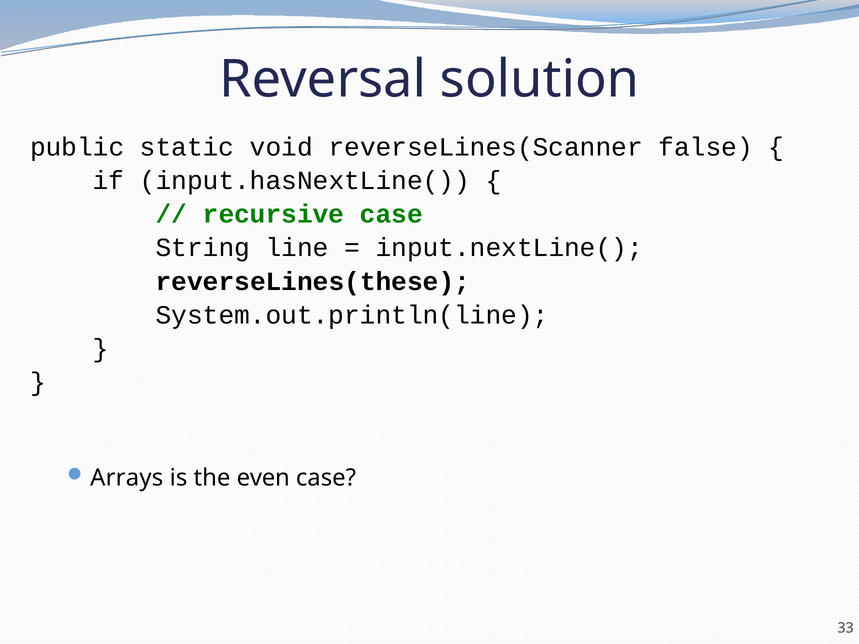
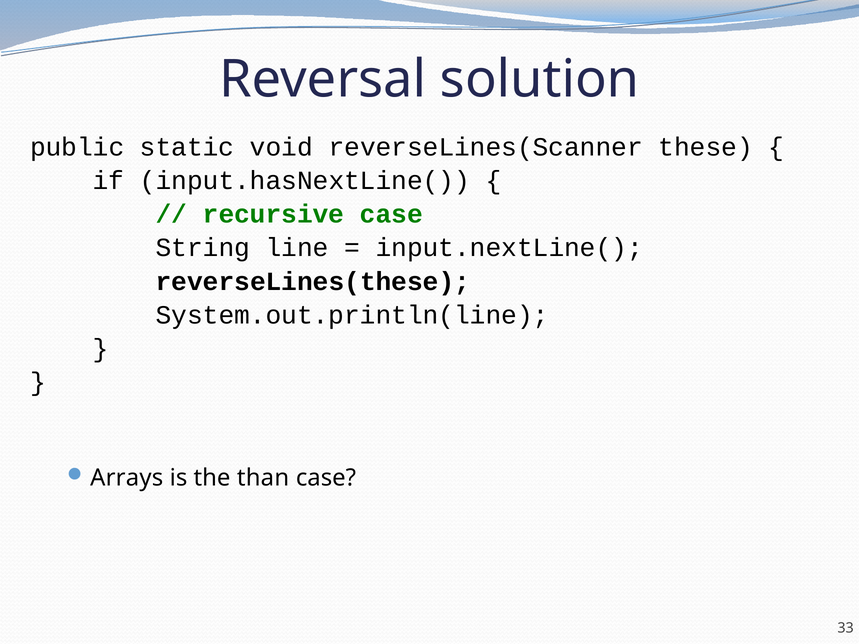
false: false -> these
even: even -> than
